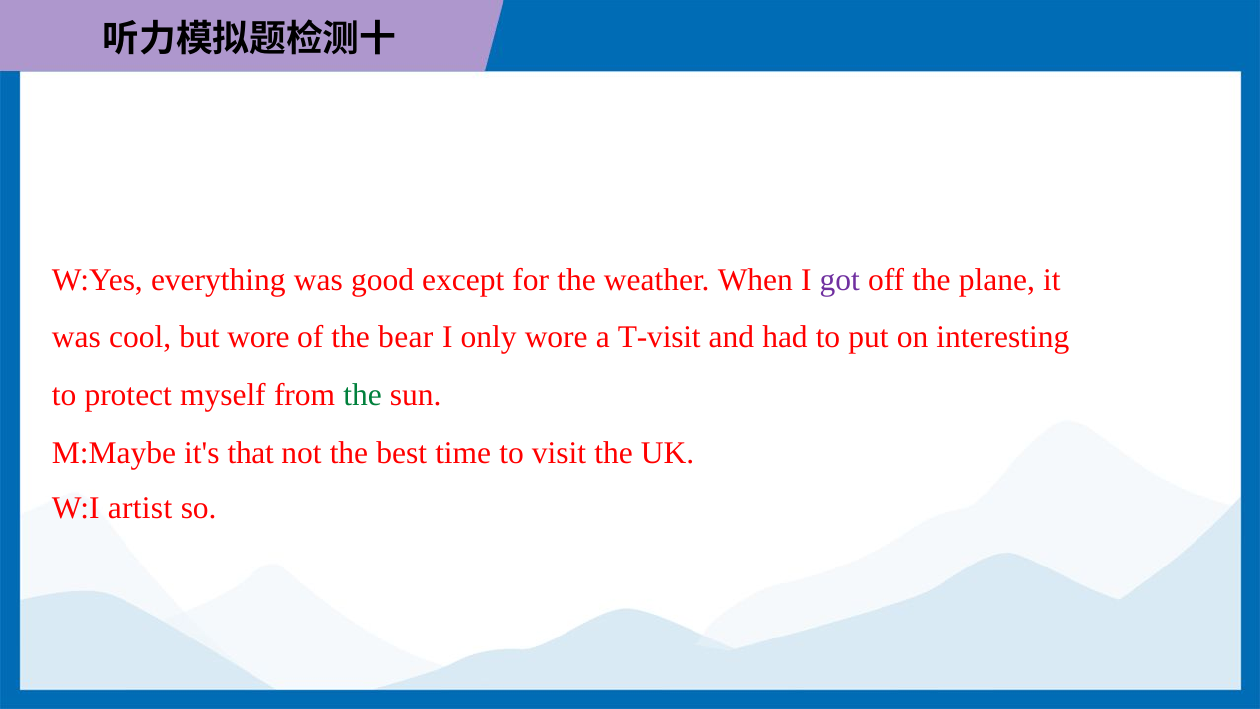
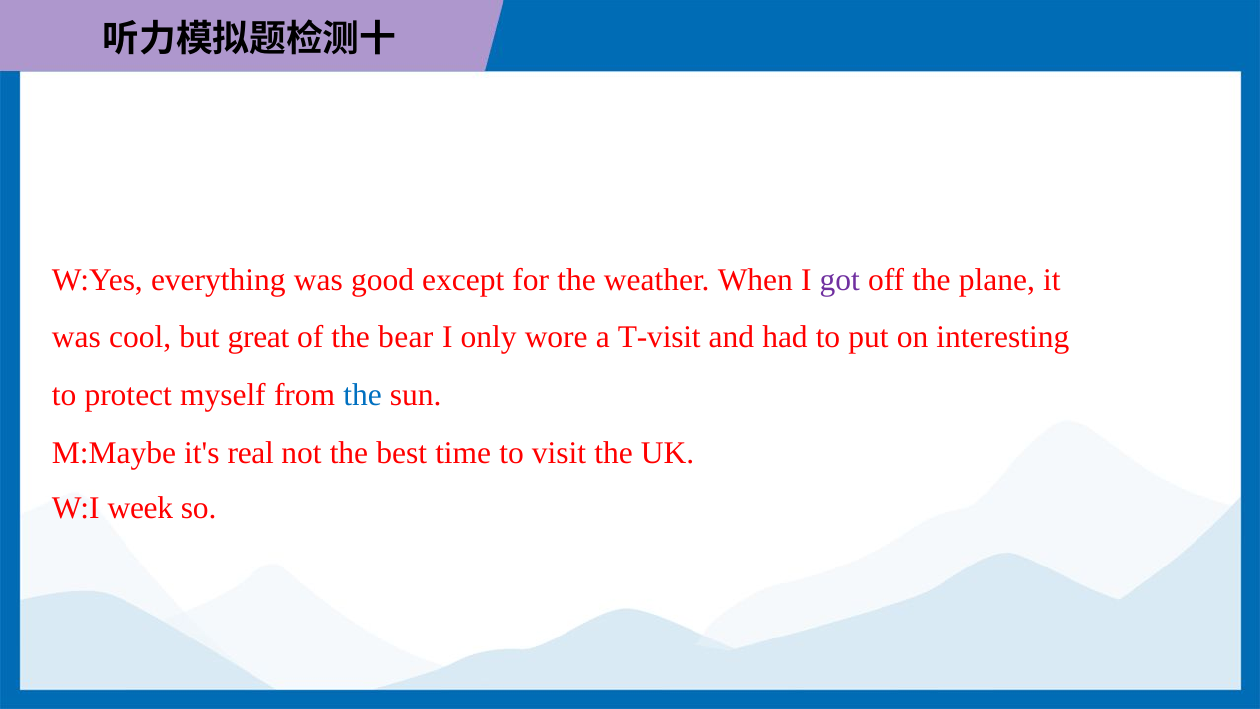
but wore: wore -> great
the at (363, 395) colour: green -> blue
that: that -> real
artist: artist -> week
